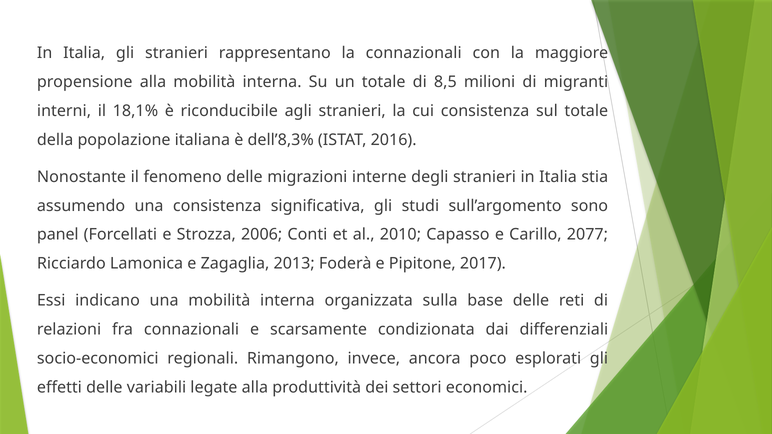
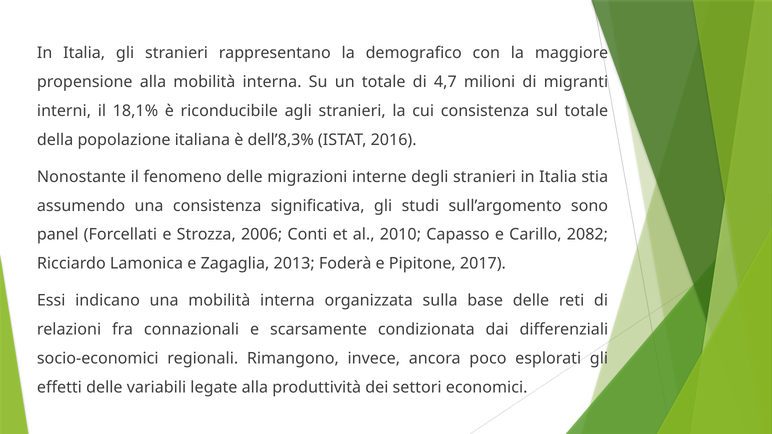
la connazionali: connazionali -> demografico
8,5: 8,5 -> 4,7
2077: 2077 -> 2082
